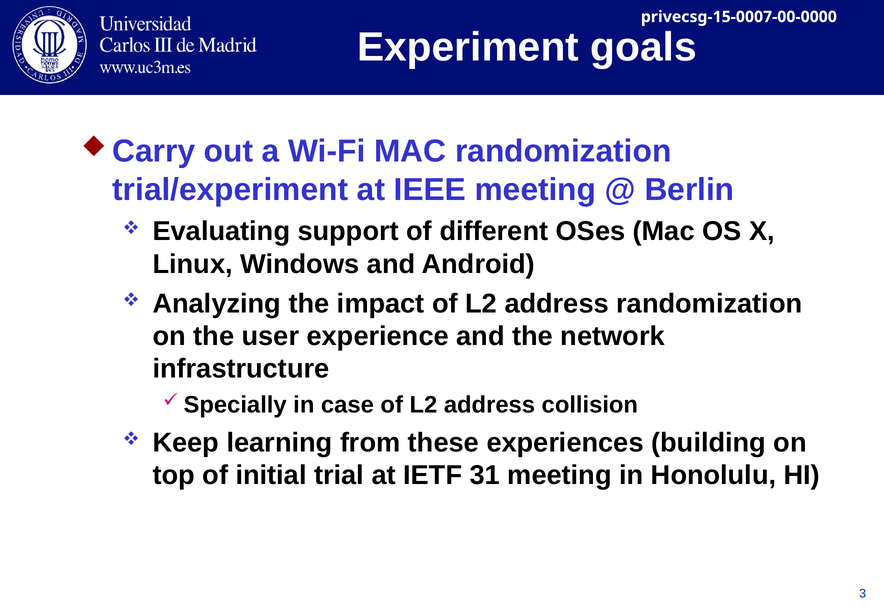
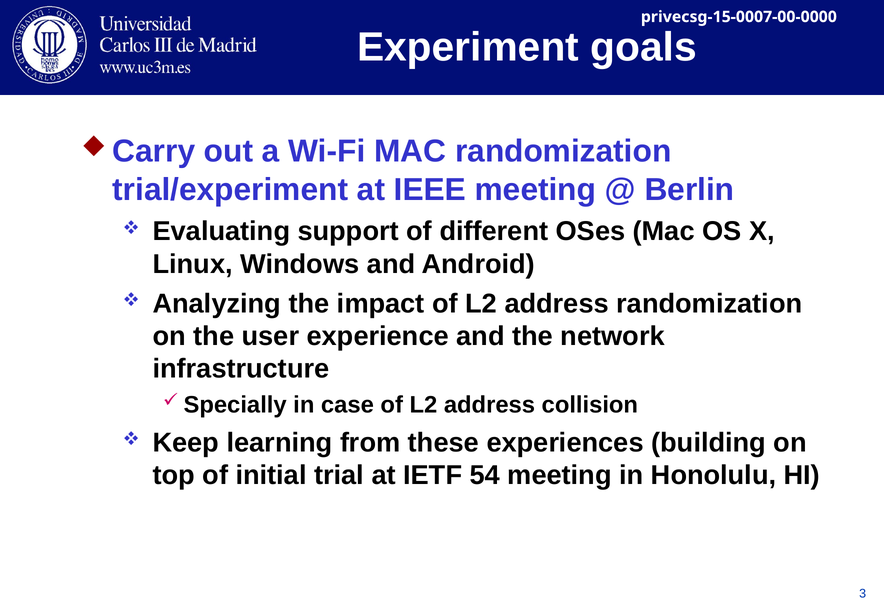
31: 31 -> 54
